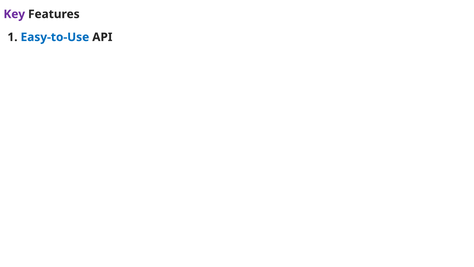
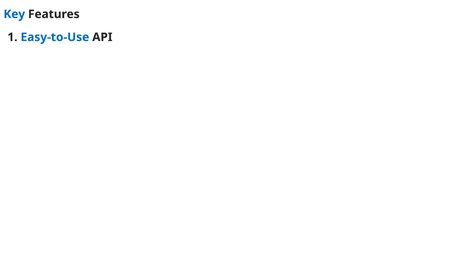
Key colour: purple -> blue
